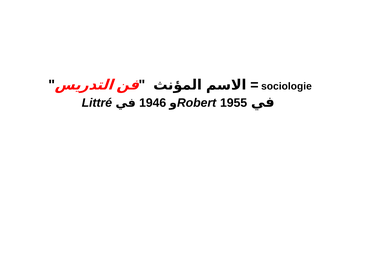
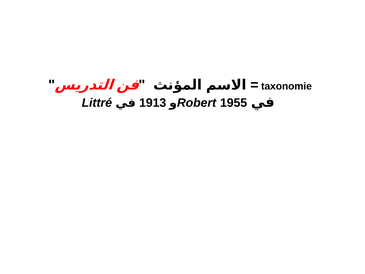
sociologie: sociologie -> taxonomie
1946: 1946 -> 1913
